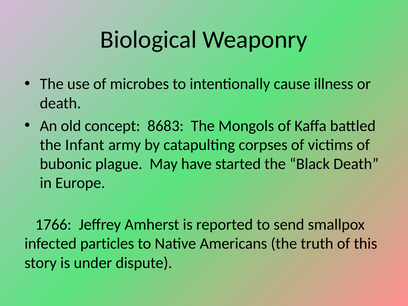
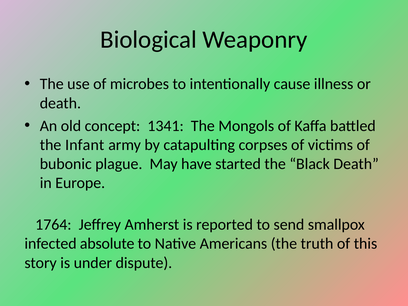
8683: 8683 -> 1341
1766: 1766 -> 1764
particles: particles -> absolute
